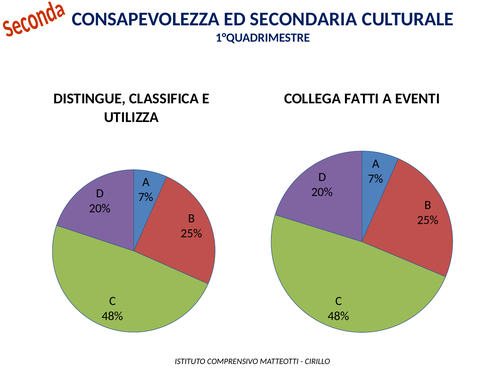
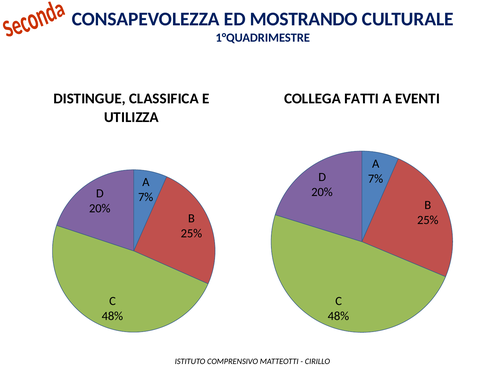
SECONDARIA: SECONDARIA -> MOSTRANDO
